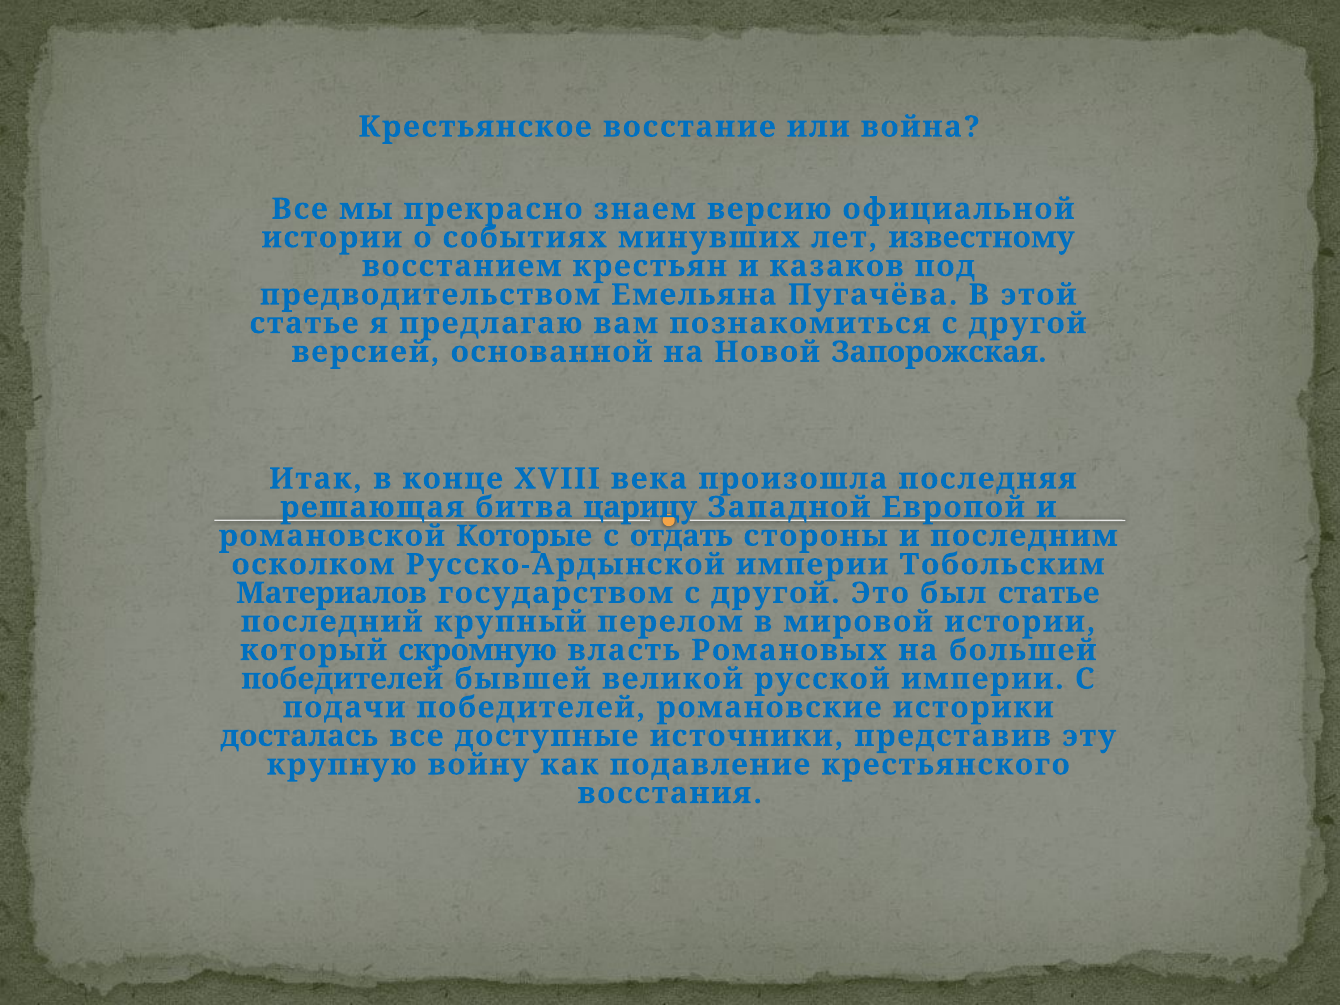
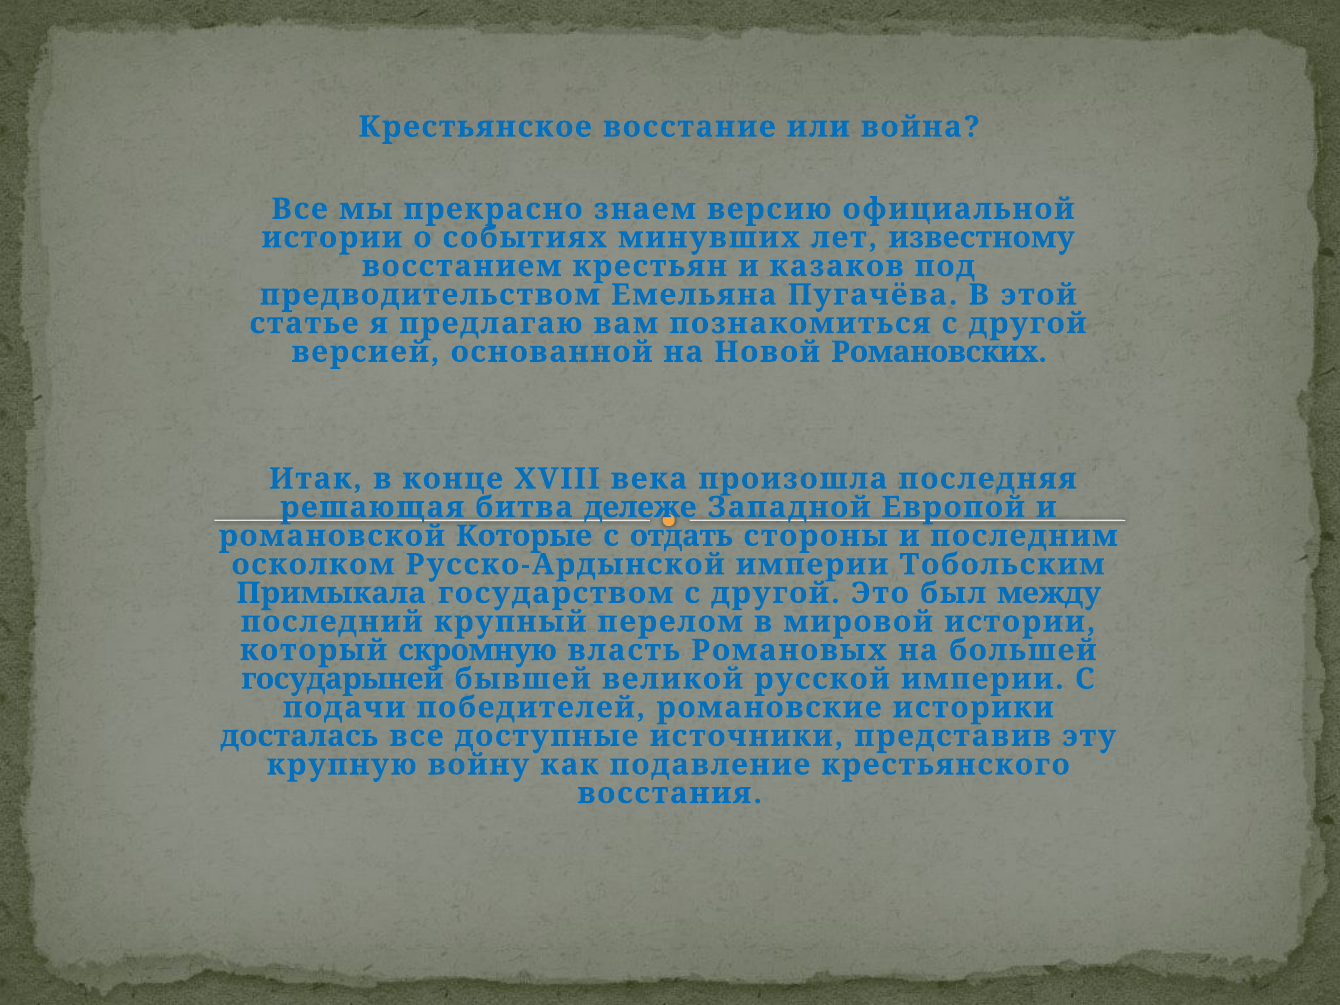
Запорожская: Запорожская -> Романовских
царицу: царицу -> дележе
Материалов: Материалов -> Примыкала
был статье: статье -> между
победителей at (342, 679): победителей -> государыней
